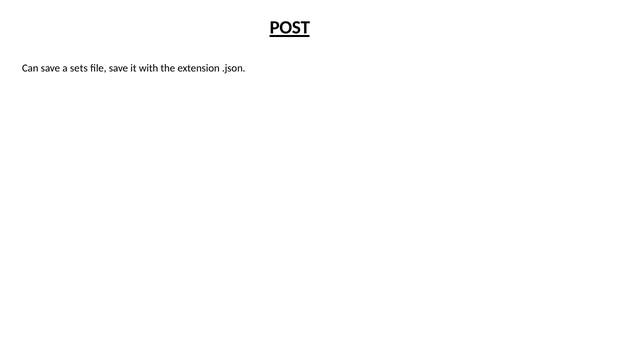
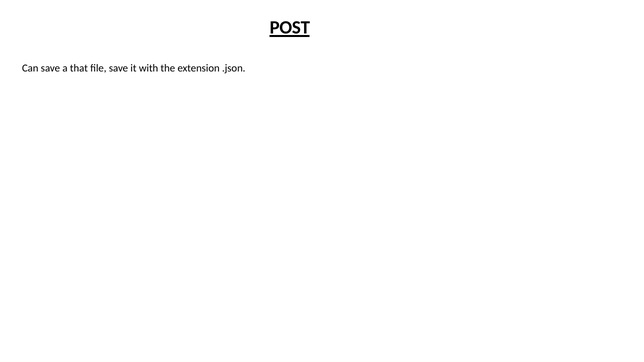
sets: sets -> that
